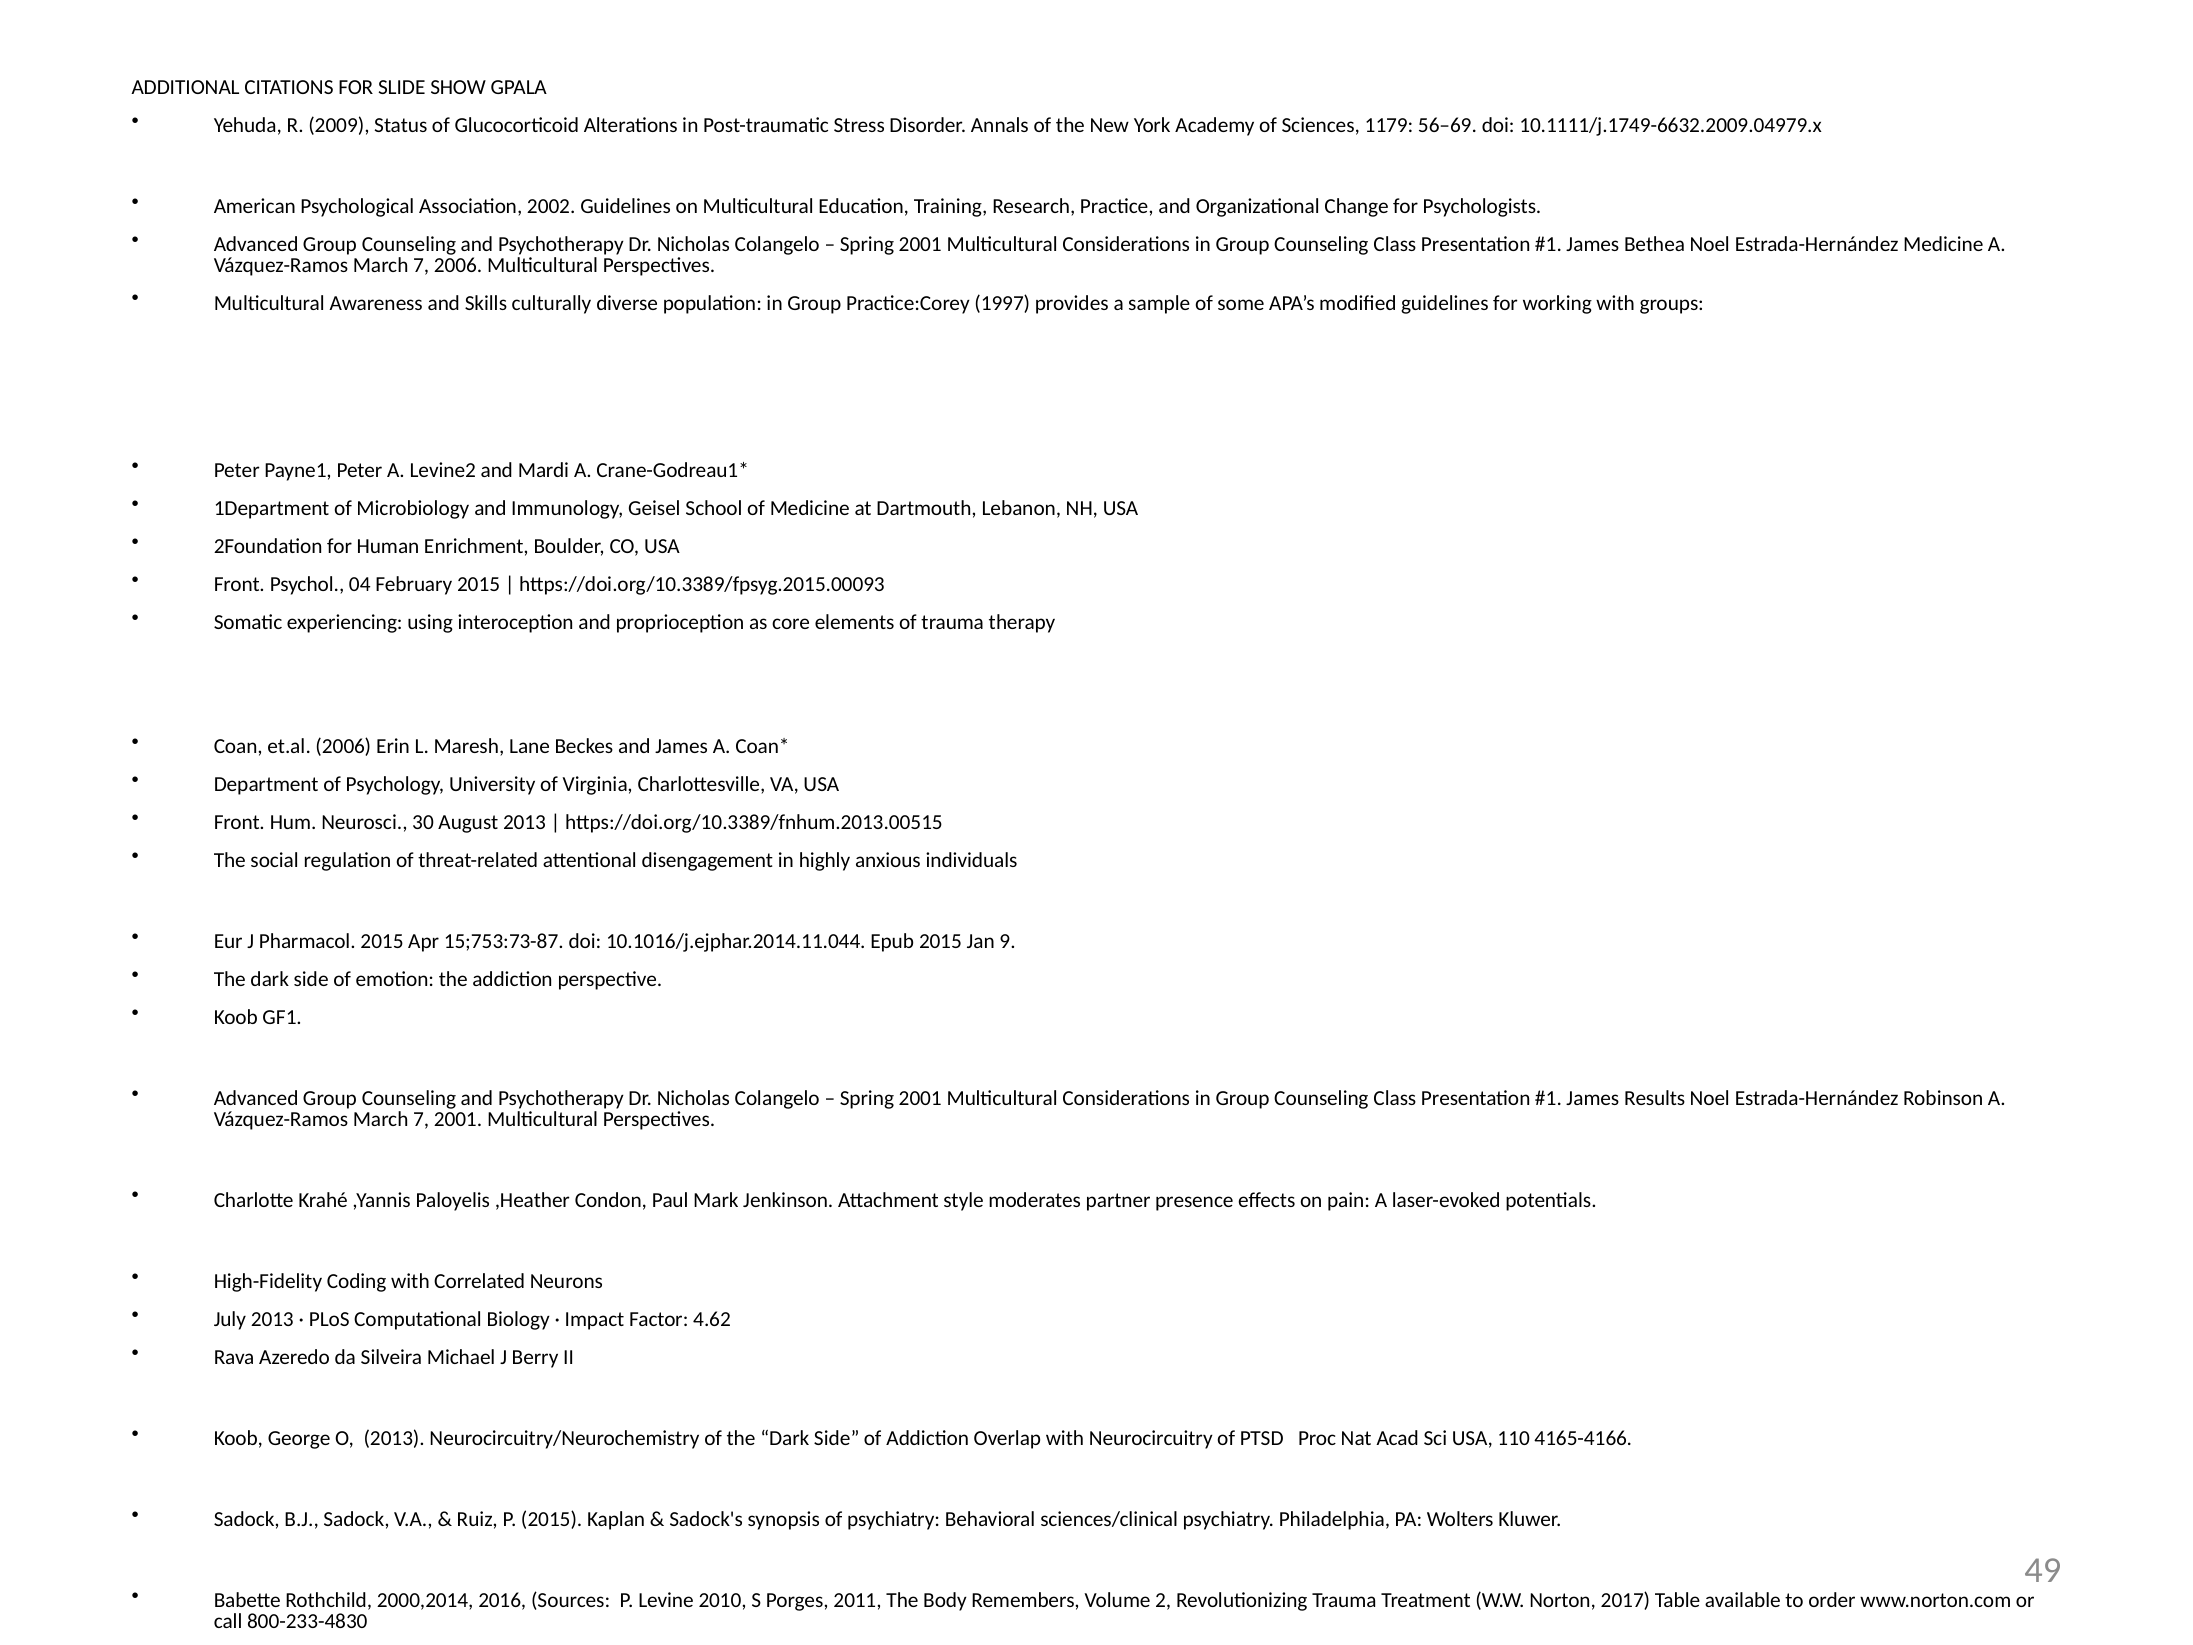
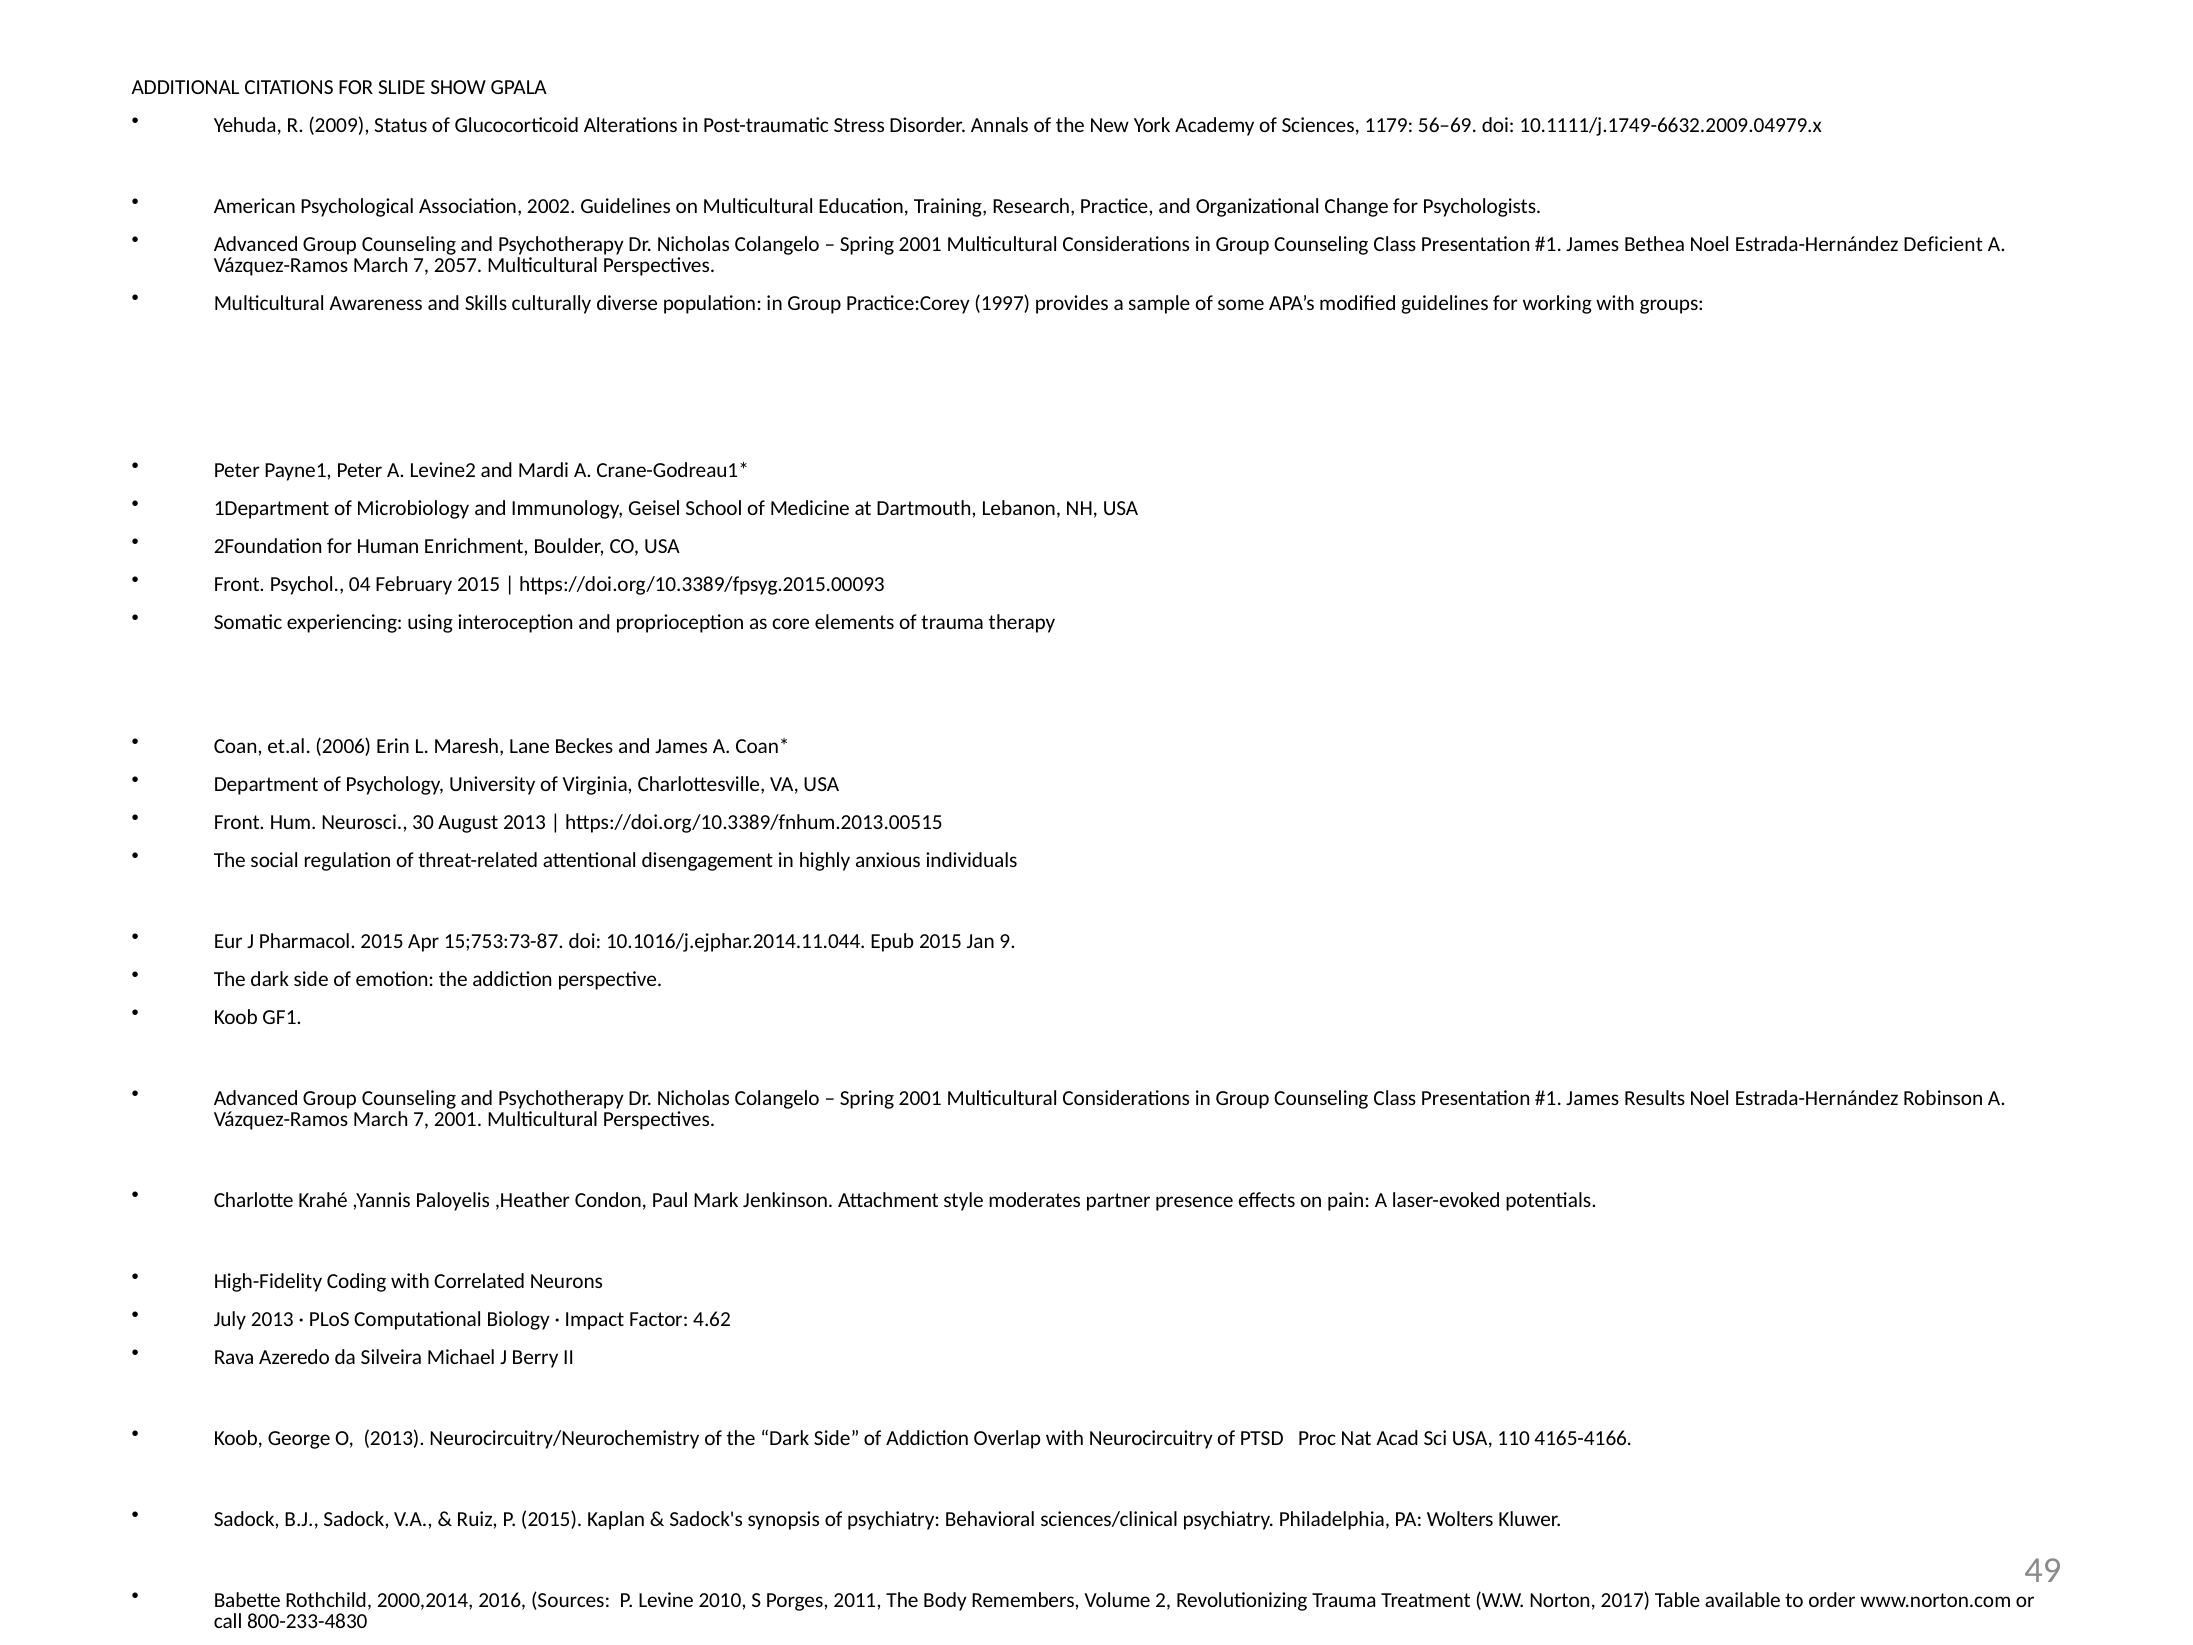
Estrada-Hernández Medicine: Medicine -> Deficient
7 2006: 2006 -> 2057
